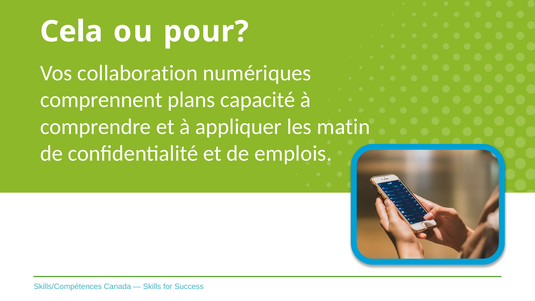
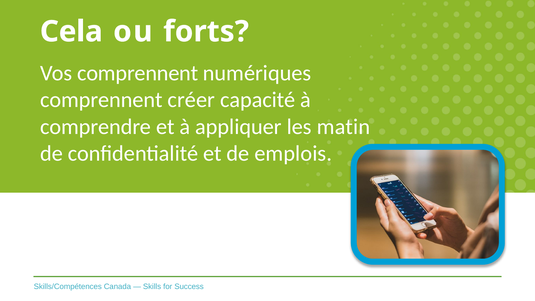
pour: pour -> forts
Vos collaboration: collaboration -> comprennent
plans: plans -> créer
